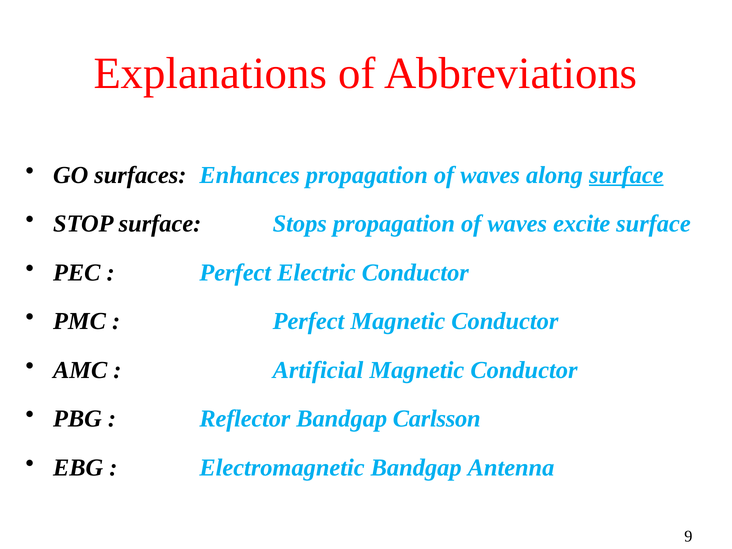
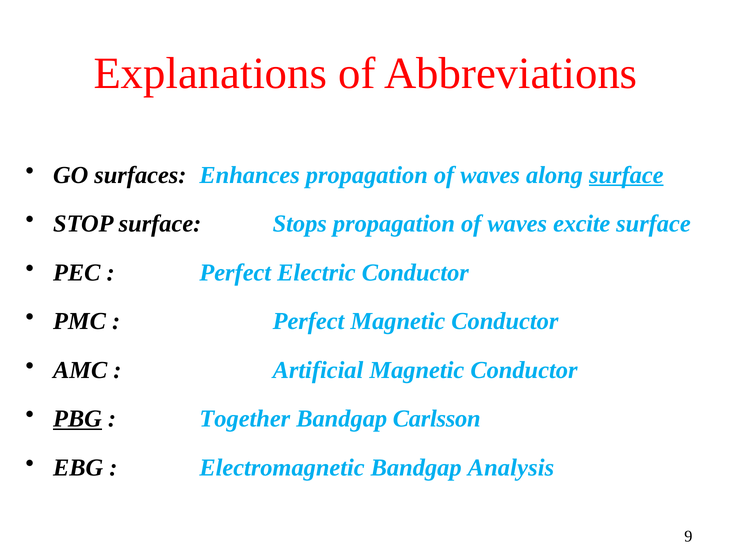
PBG underline: none -> present
Reflector: Reflector -> Together
Antenna: Antenna -> Analysis
